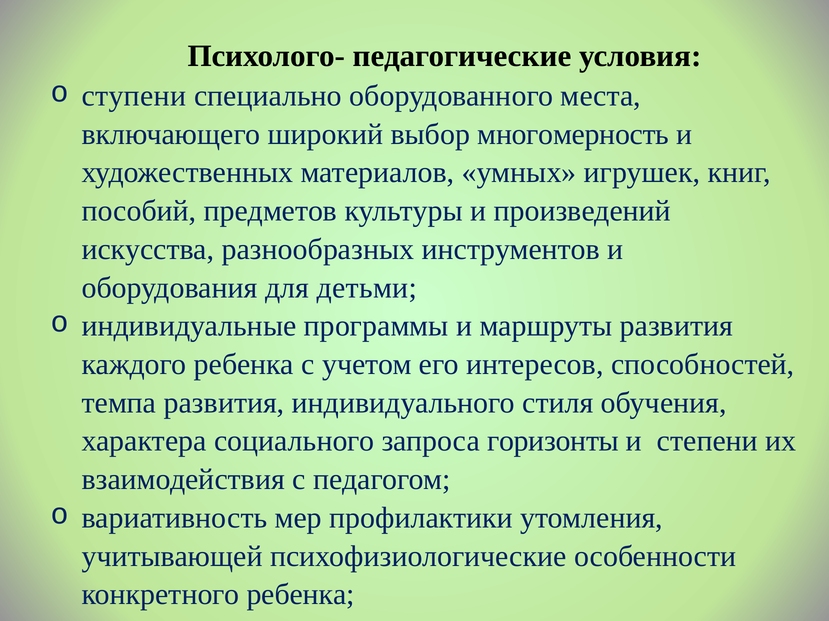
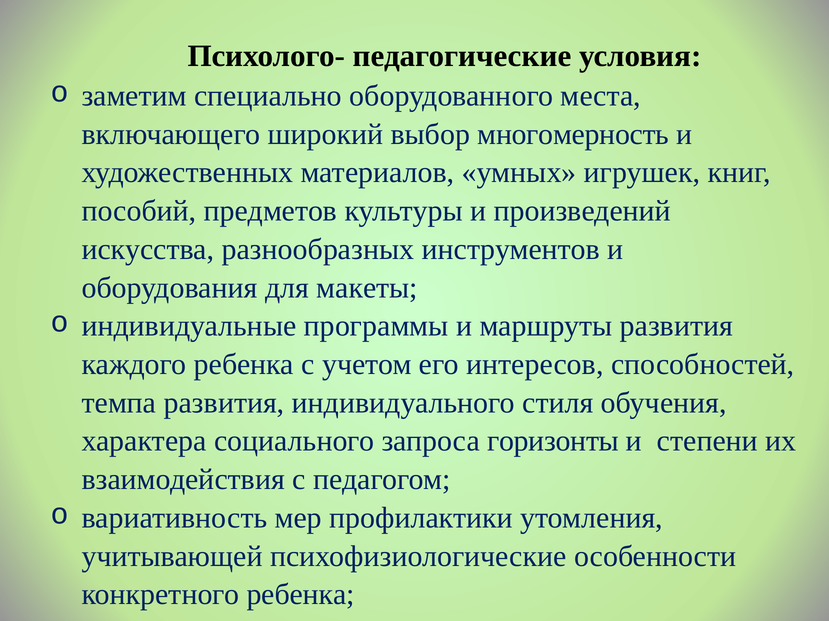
ступени: ступени -> заметим
детьми: детьми -> макеты
